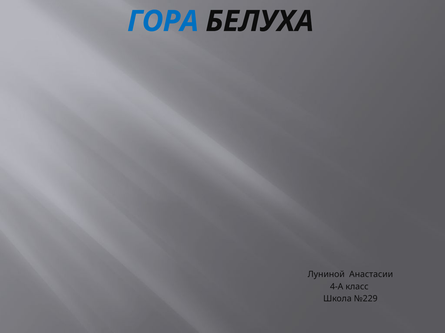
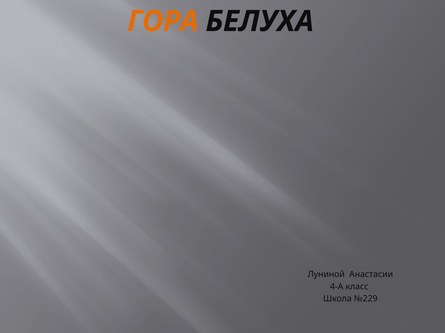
ГОРА colour: blue -> orange
